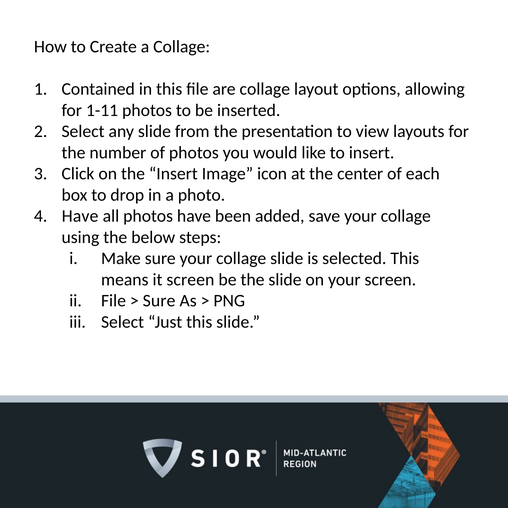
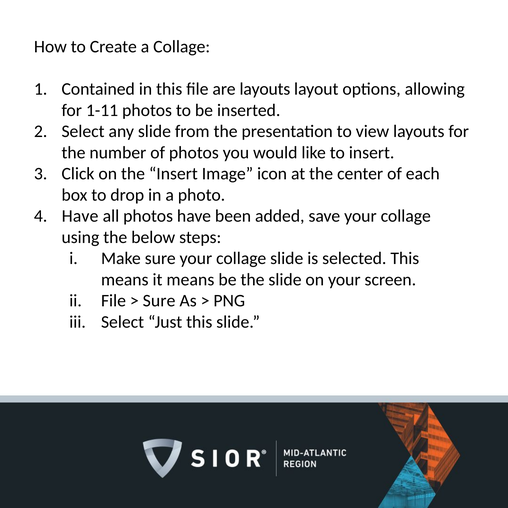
are collage: collage -> layouts
it screen: screen -> means
